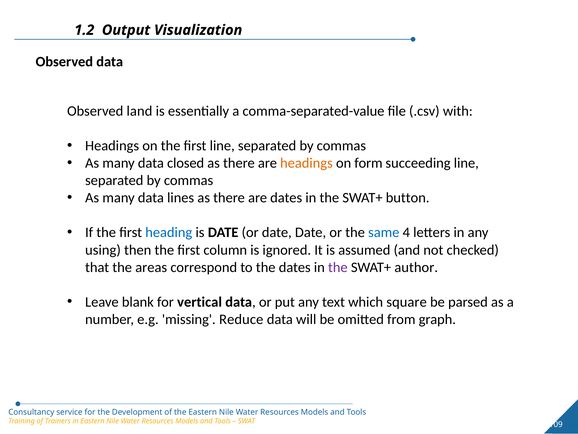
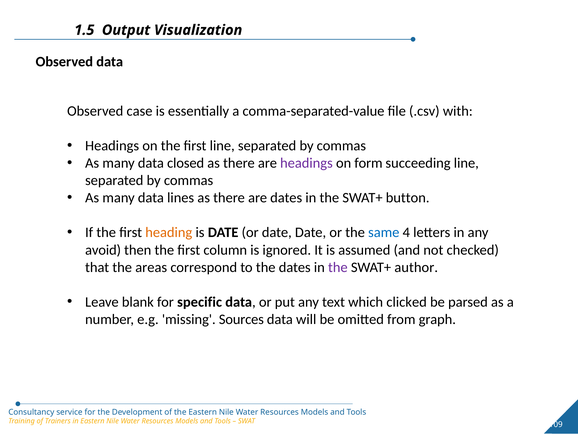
1.2: 1.2 -> 1.5
land: land -> case
headings at (306, 163) colour: orange -> purple
heading colour: blue -> orange
using: using -> avoid
vertical: vertical -> specific
square: square -> clicked
Reduce: Reduce -> Sources
